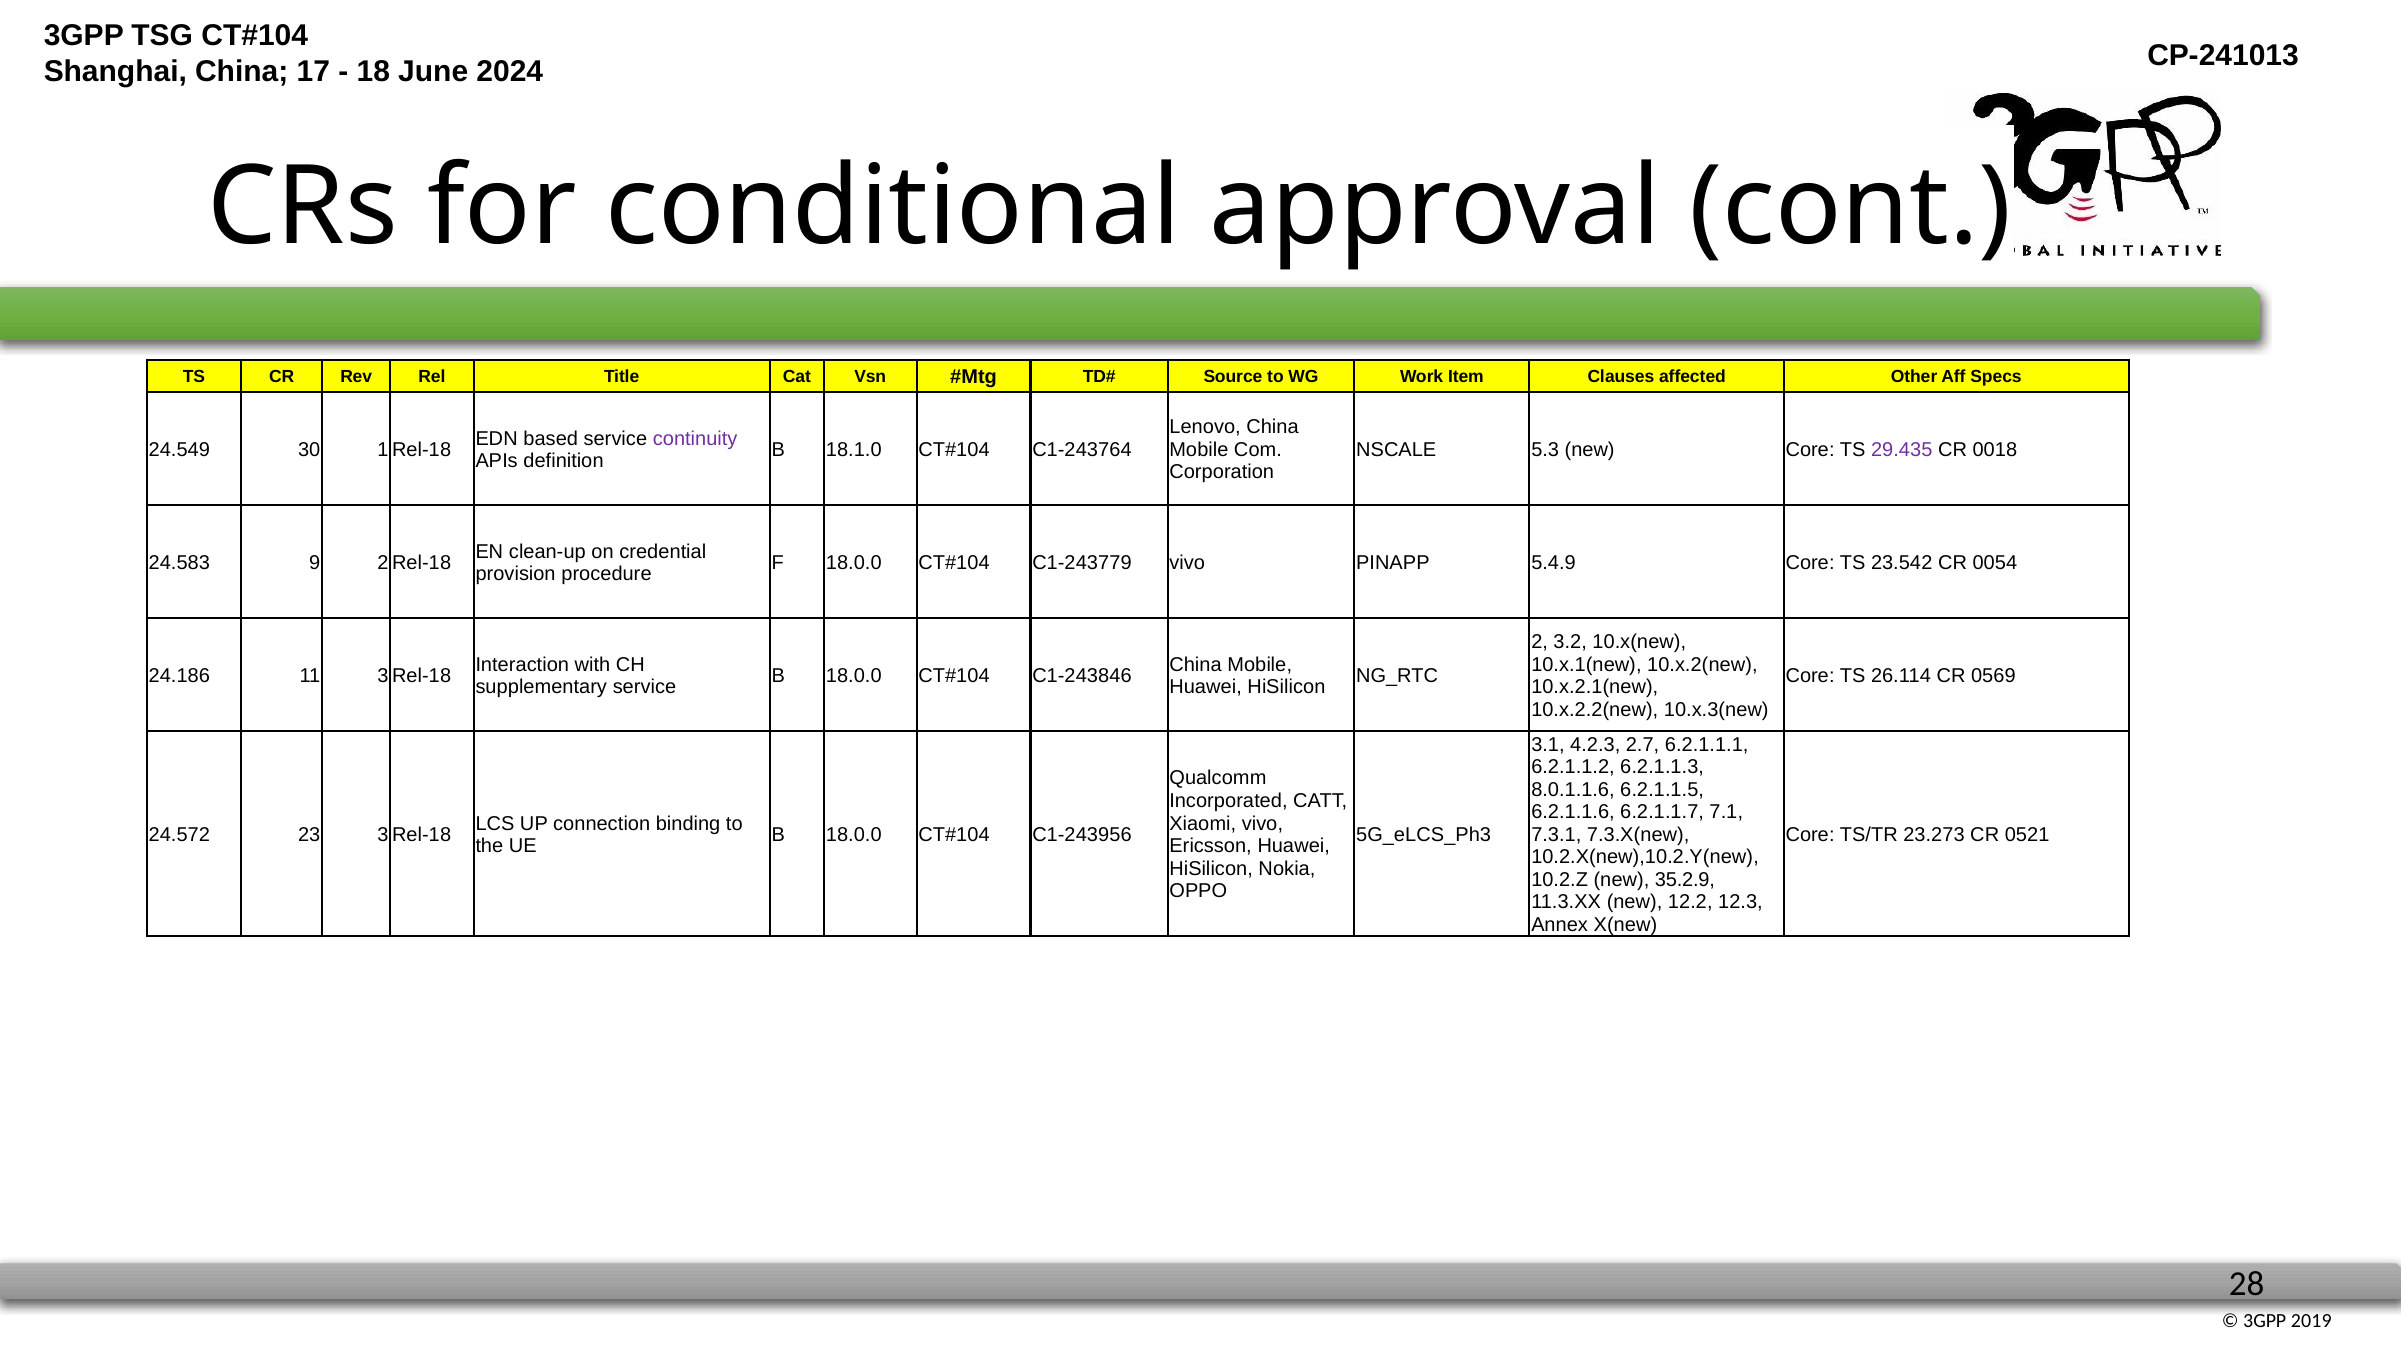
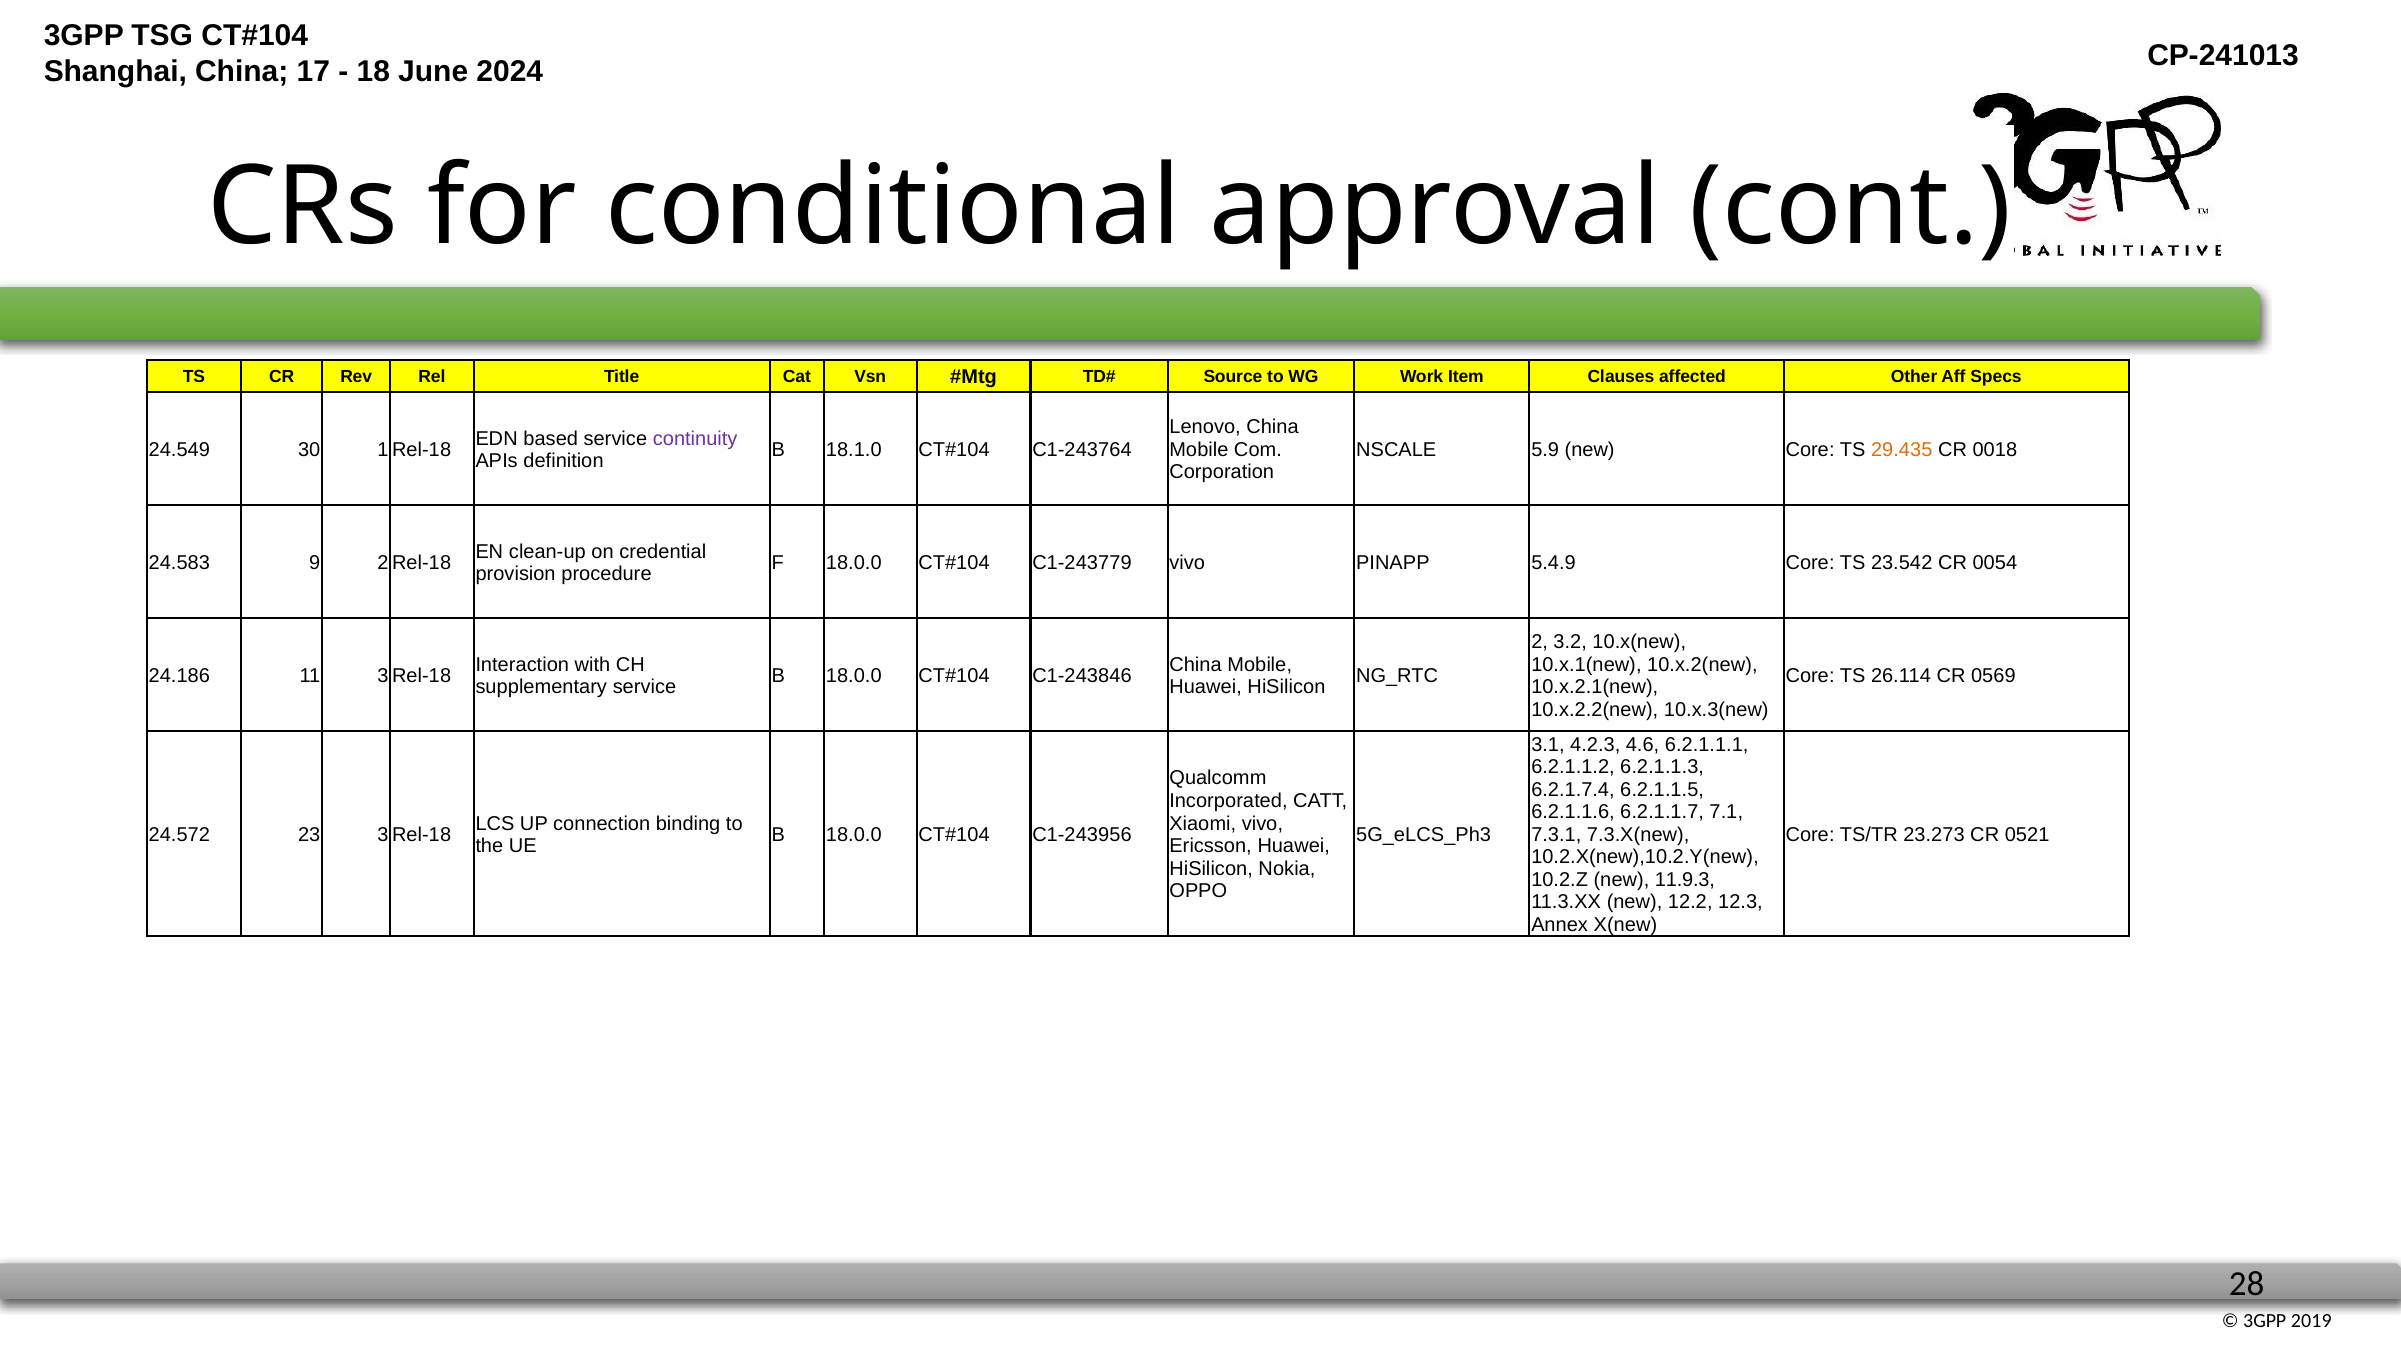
5.3: 5.3 -> 5.9
29.435 colour: purple -> orange
2.7: 2.7 -> 4.6
8.0.1.1.6: 8.0.1.1.6 -> 6.2.1.7.4
35.2.9: 35.2.9 -> 11.9.3
